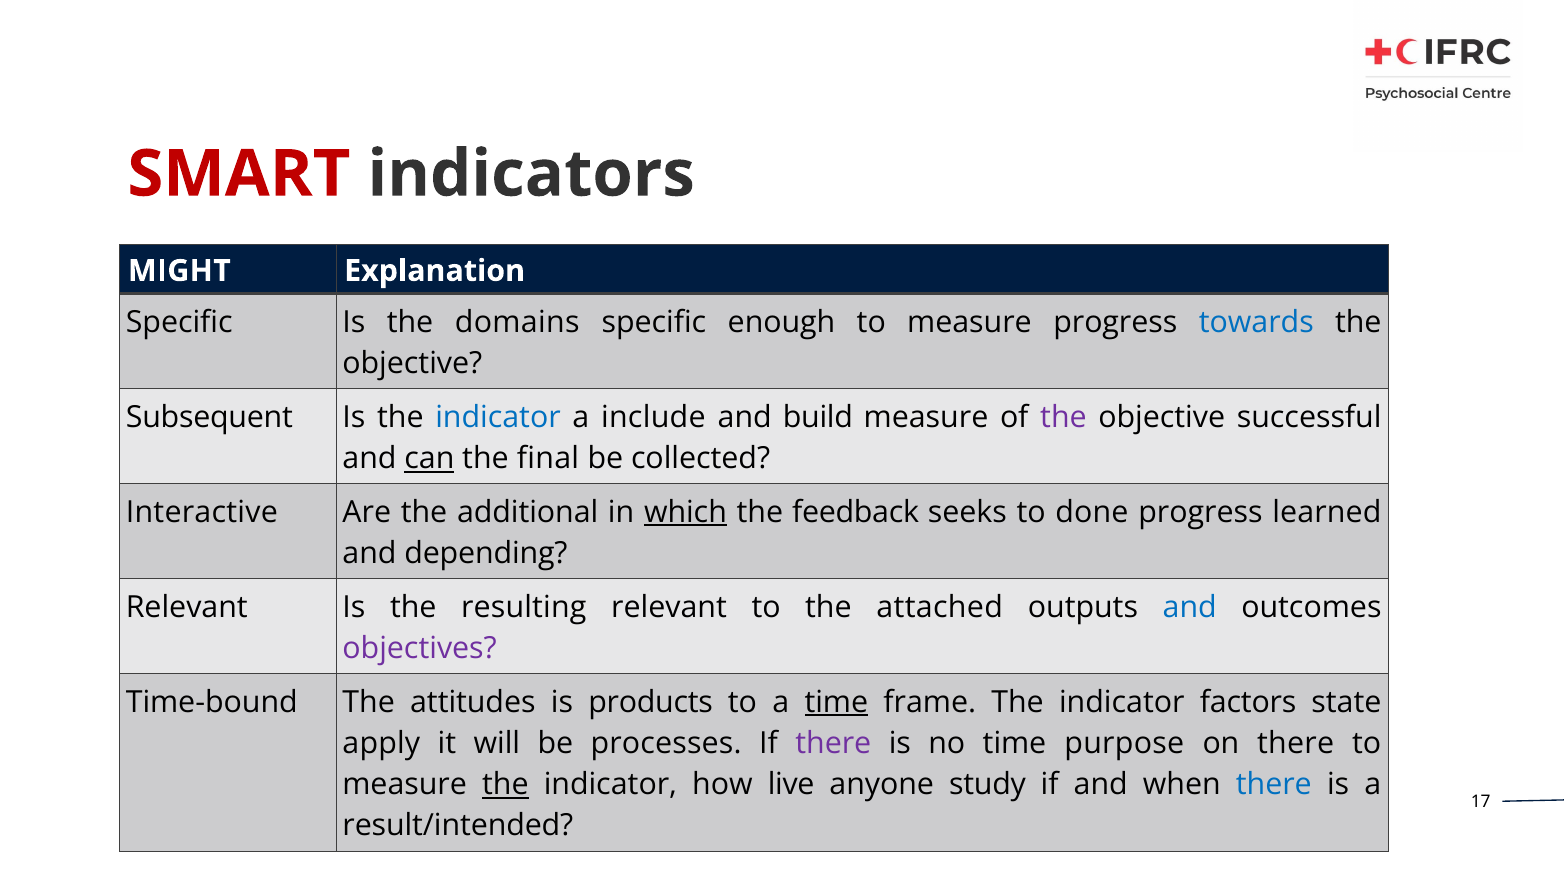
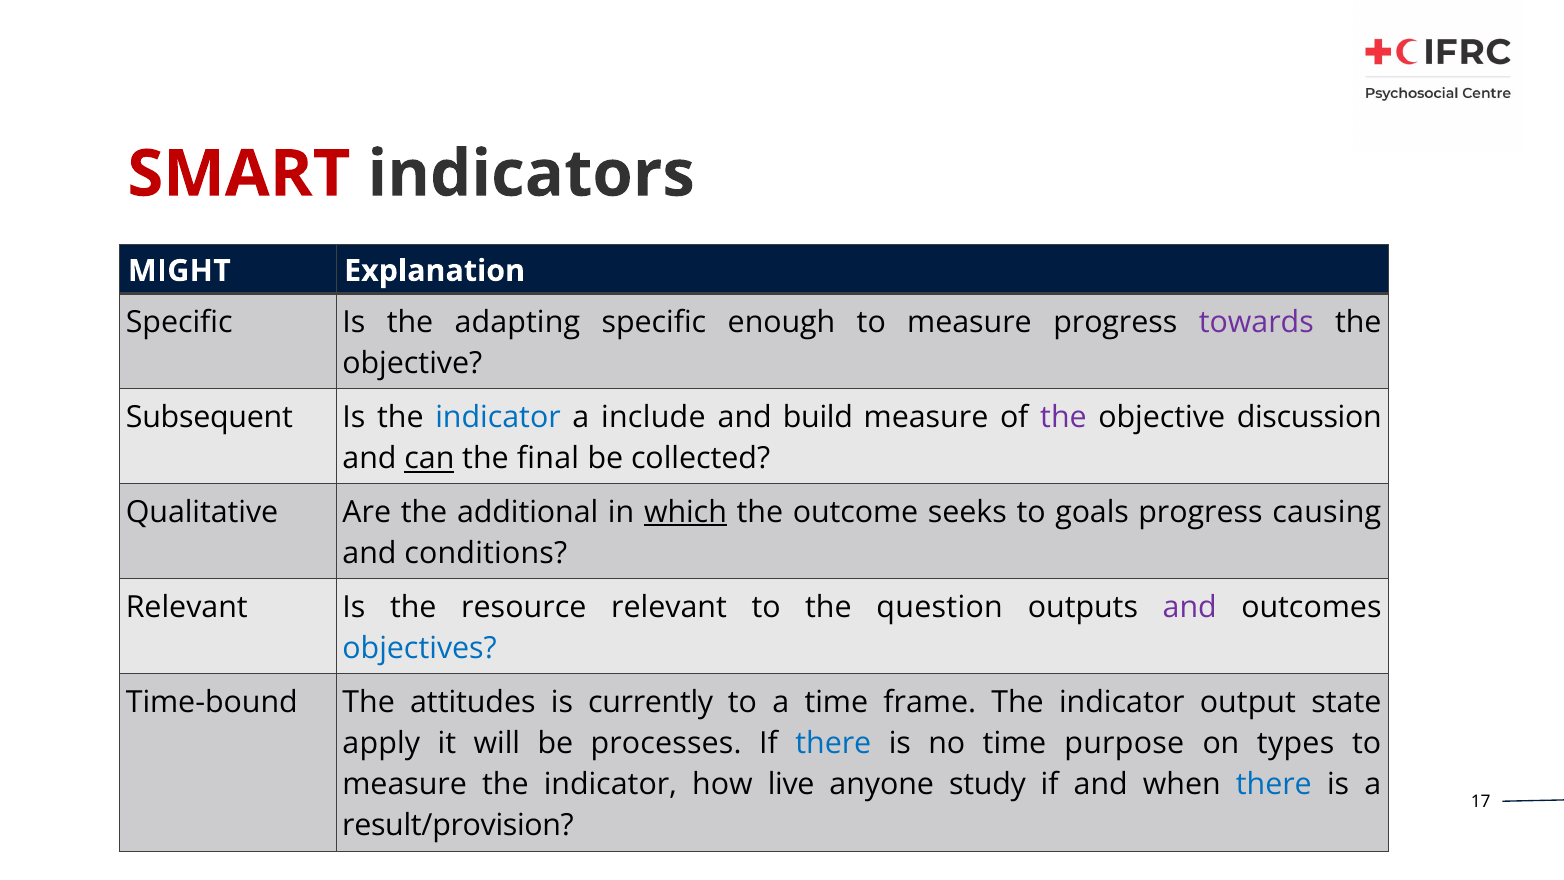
domains: domains -> adapting
towards colour: blue -> purple
successful: successful -> discussion
Interactive: Interactive -> Qualitative
feedback: feedback -> outcome
done: done -> goals
learned: learned -> causing
depending: depending -> conditions
resulting: resulting -> resource
attached: attached -> question
and at (1190, 607) colour: blue -> purple
objectives colour: purple -> blue
products: products -> currently
time at (836, 702) underline: present -> none
factors: factors -> output
there at (833, 743) colour: purple -> blue
on there: there -> types
the at (505, 785) underline: present -> none
result/intended: result/intended -> result/provision
